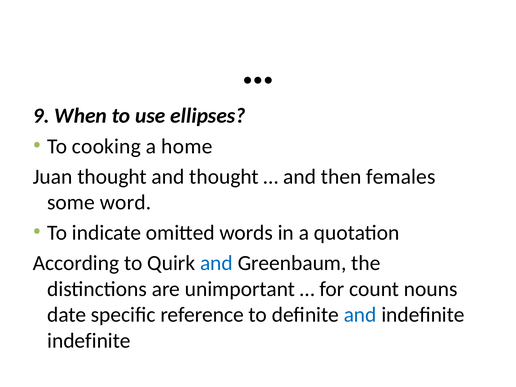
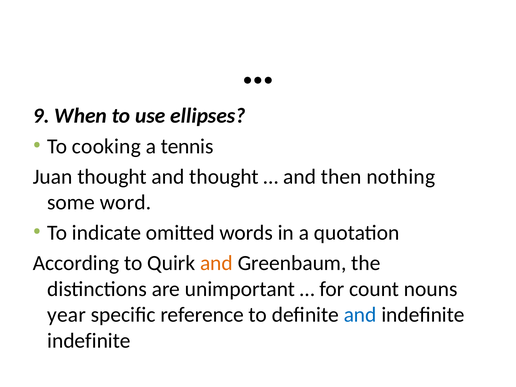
home: home -> tennis
females: females -> nothing
and at (216, 263) colour: blue -> orange
date: date -> year
